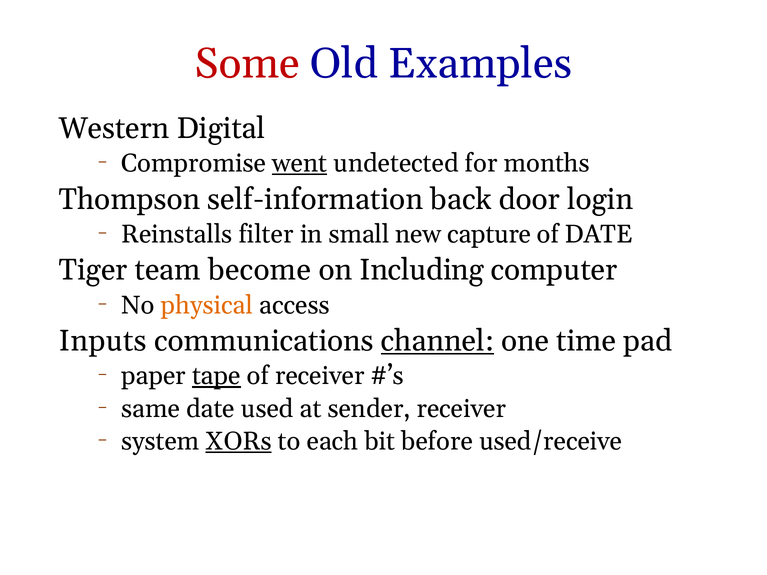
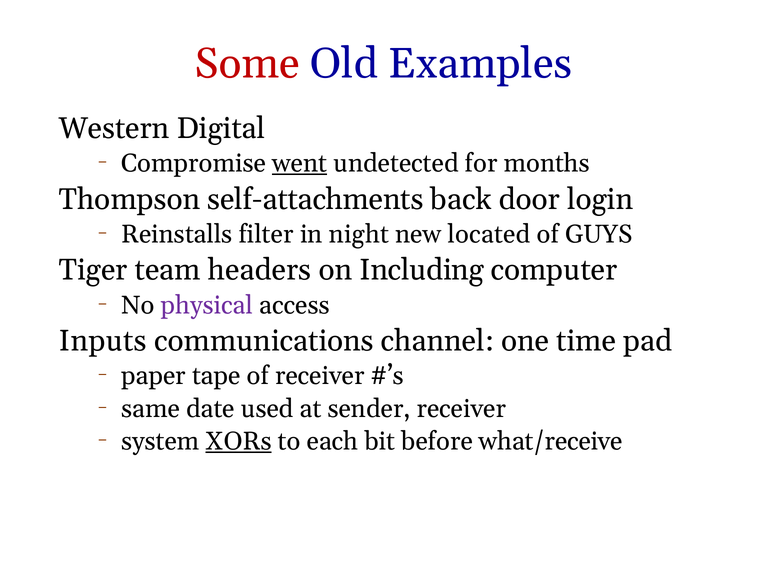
self-information: self-information -> self-attachments
small: small -> night
capture: capture -> located
of DATE: DATE -> GUYS
become: become -> headers
physical colour: orange -> purple
channel underline: present -> none
tape underline: present -> none
used/receive: used/receive -> what/receive
